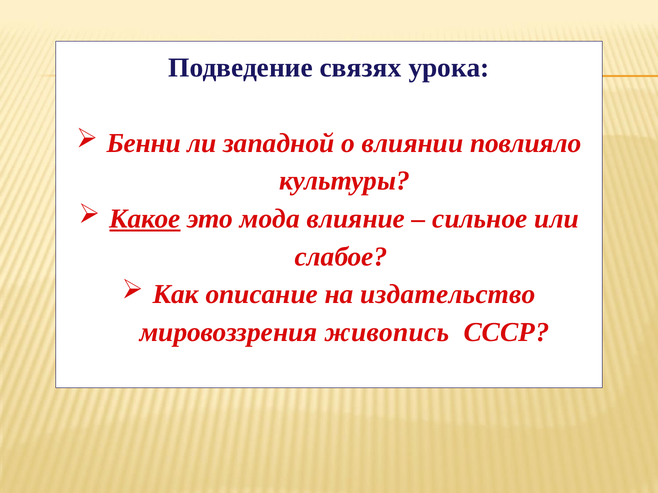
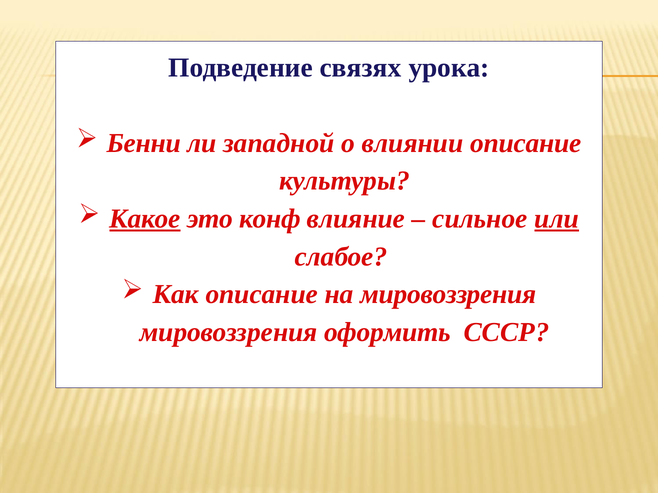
влиянии повлияло: повлияло -> описание
мода: мода -> конф
или underline: none -> present
на издательство: издательство -> мировоззрения
живопись: живопись -> оформить
